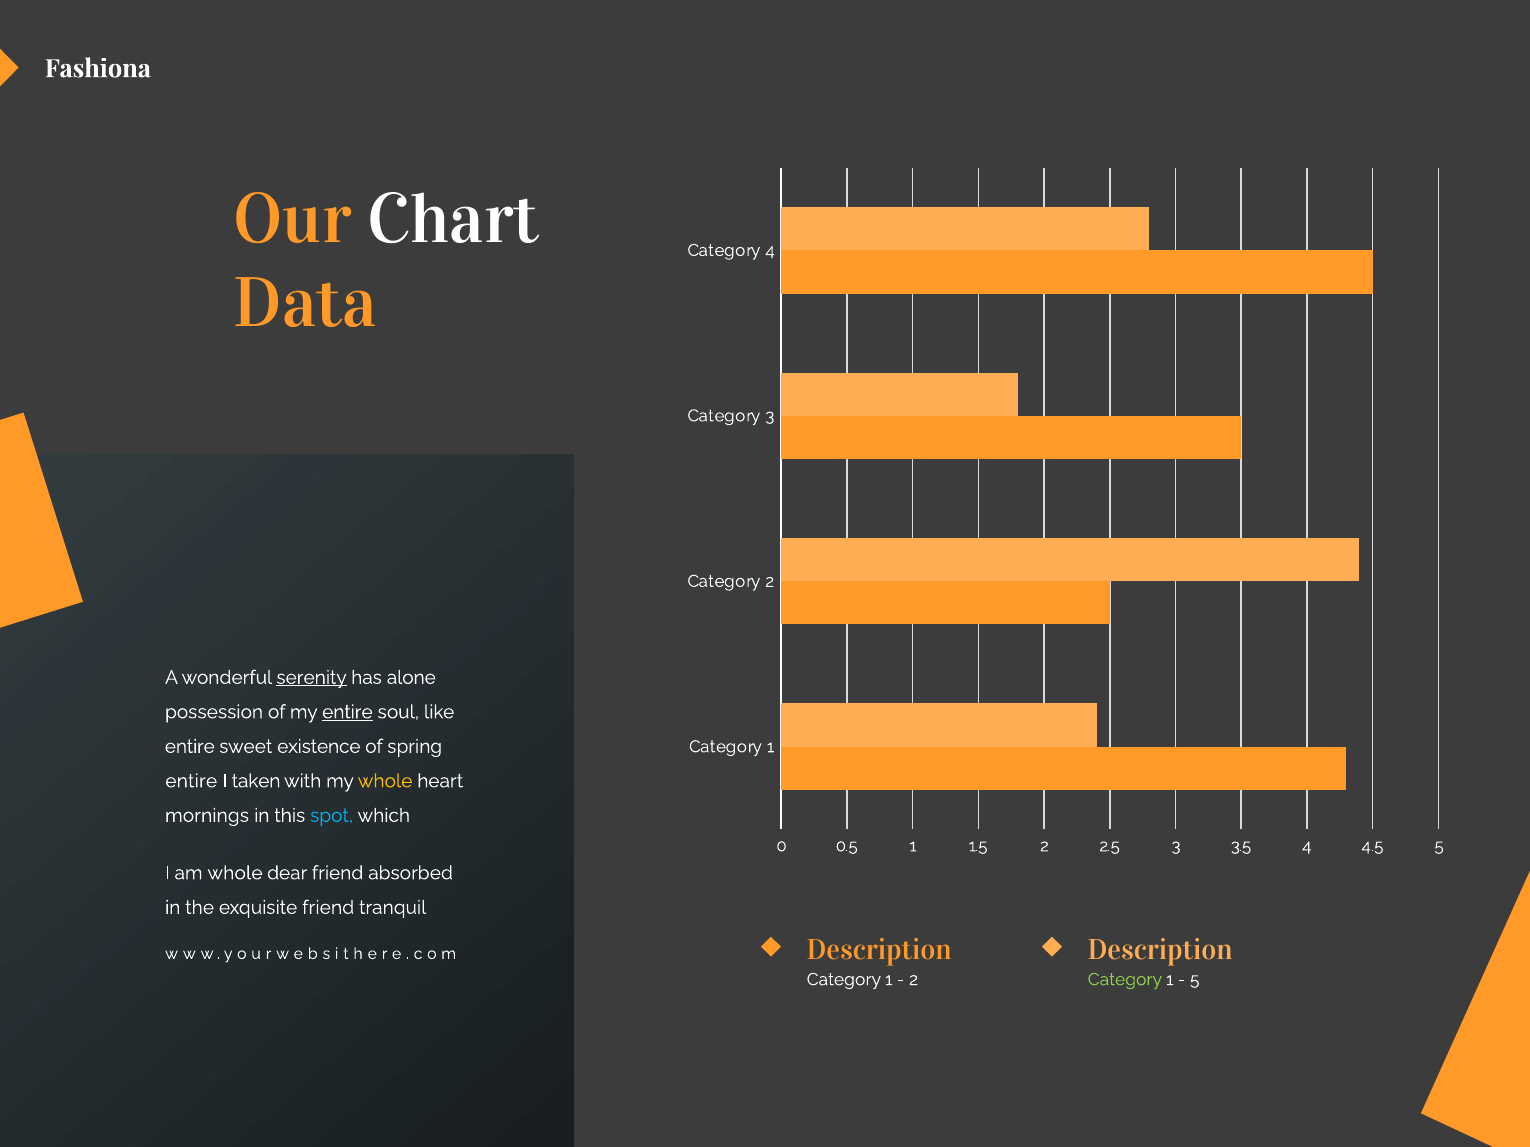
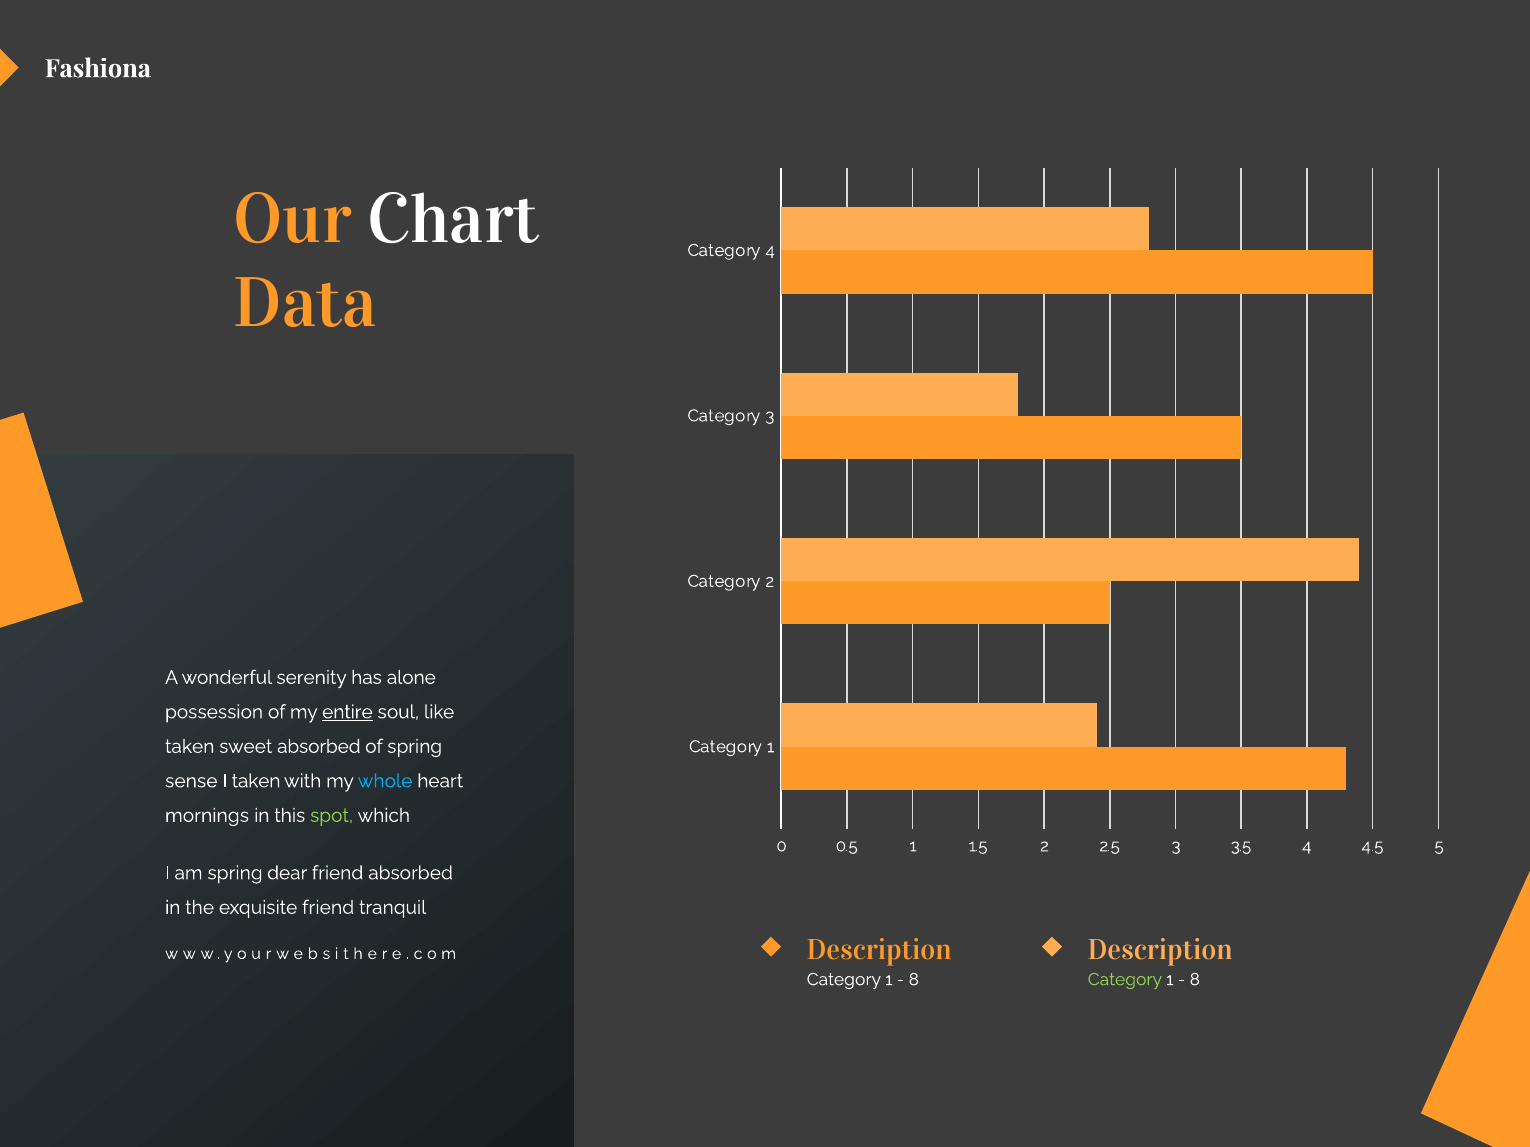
serenity underline: present -> none
entire at (190, 747): entire -> taken
sweet existence: existence -> absorbed
entire at (191, 781): entire -> sense
whole at (385, 781) colour: yellow -> light blue
spot colour: light blue -> light green
am whole: whole -> spring
2 at (914, 980): 2 -> 8
5 at (1195, 980): 5 -> 8
